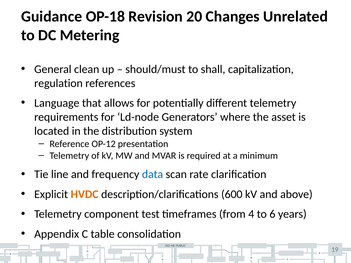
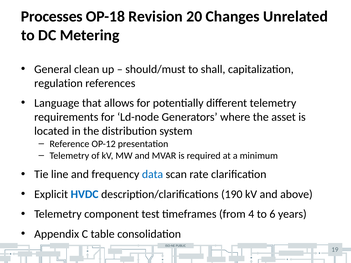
Guidance: Guidance -> Processes
HVDC colour: orange -> blue
600: 600 -> 190
